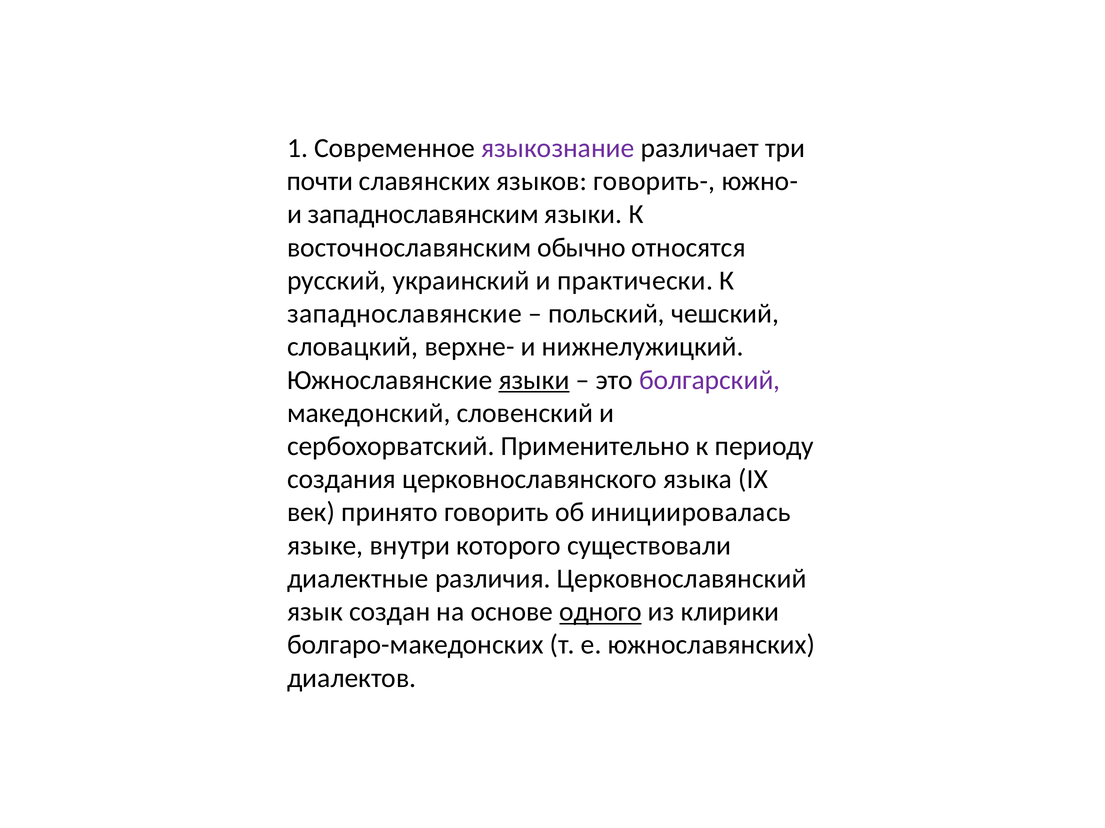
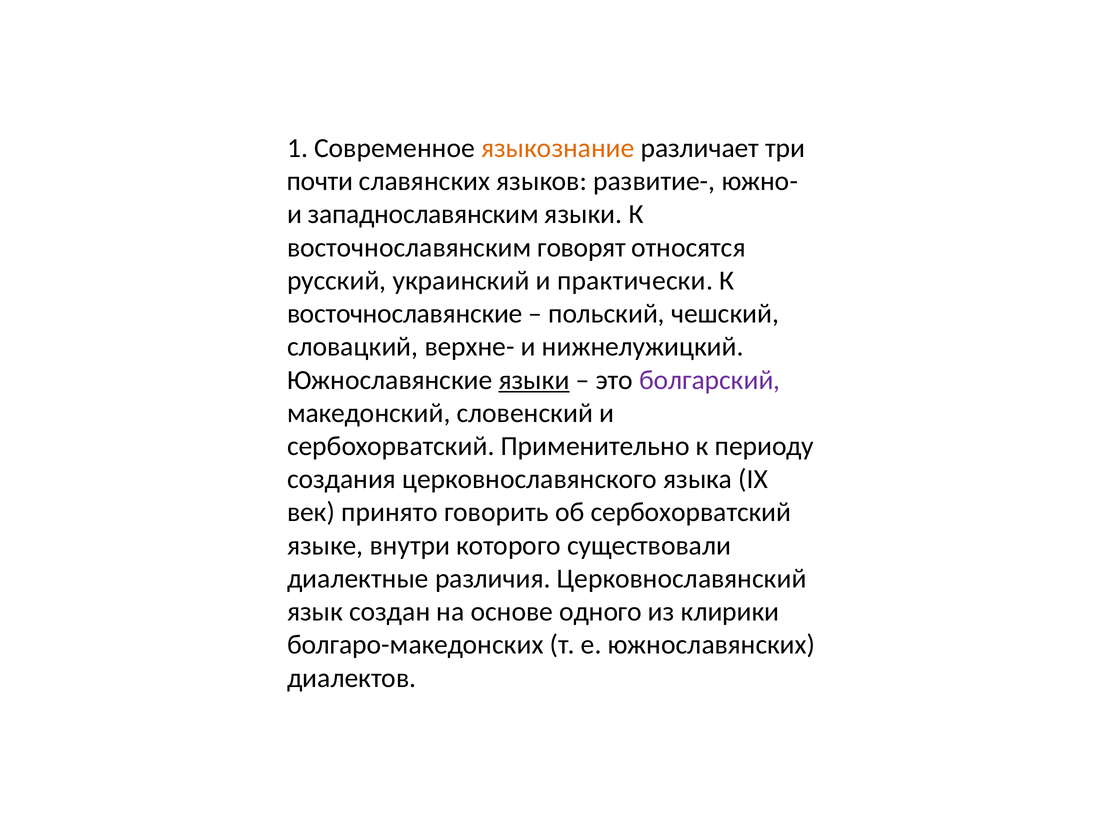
языкознание colour: purple -> orange
говорить-: говорить- -> развитие-
обычно: обычно -> говорят
западнославянские: западнославянские -> восточнославянские
об инициировалась: инициировалась -> сербохорватский
одного underline: present -> none
